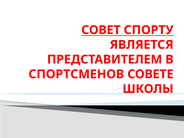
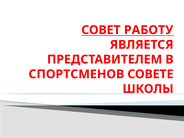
СПОРТУ: СПОРТУ -> РАБОТУ
